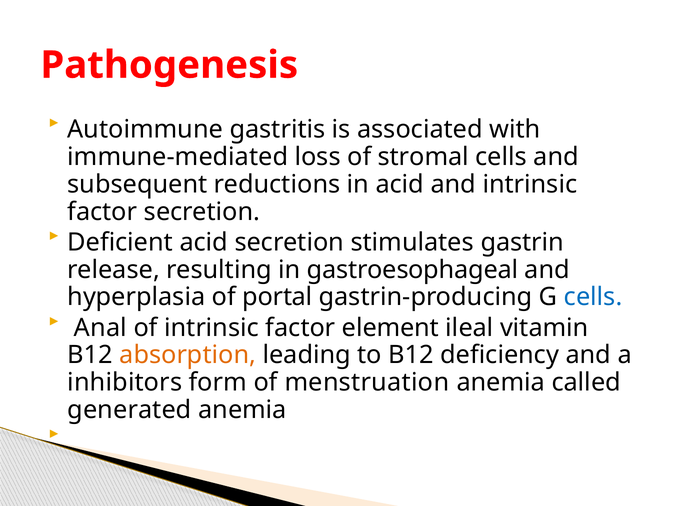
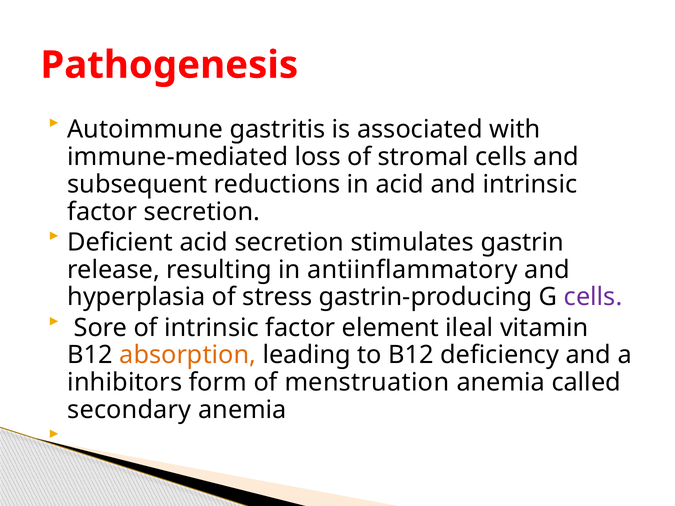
gastroesophageal: gastroesophageal -> antiinflammatory
portal: portal -> stress
cells at (593, 297) colour: blue -> purple
Anal: Anal -> Sore
generated: generated -> secondary
